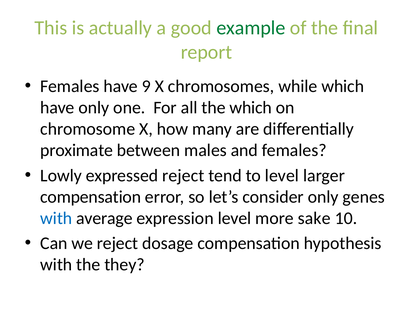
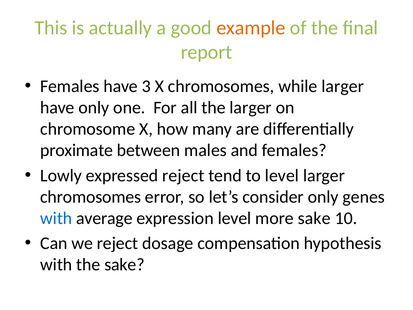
example colour: green -> orange
9: 9 -> 3
while which: which -> larger
the which: which -> larger
compensation at (91, 197): compensation -> chromosomes
the they: they -> sake
